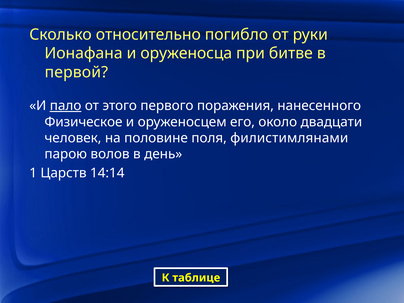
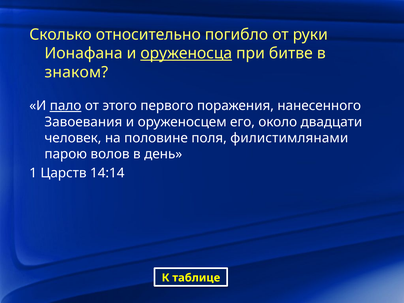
оруженосца underline: none -> present
первой: первой -> знаком
Физическое: Физическое -> Завоевания
